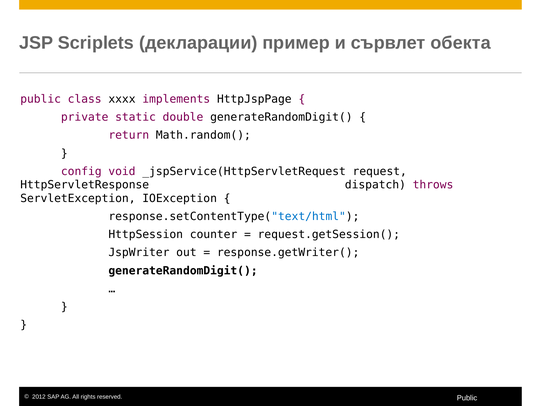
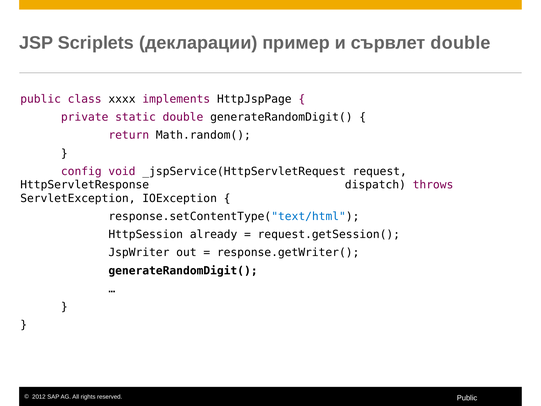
сървлет обекта: обекта -> double
counter: counter -> already
